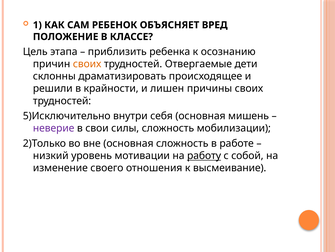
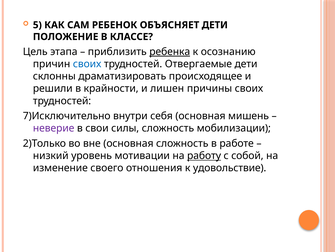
1: 1 -> 5
ОБЪЯСНЯЕТ ВРЕД: ВРЕД -> ДЕТИ
ребенка underline: none -> present
своих at (87, 64) colour: orange -> blue
5)Исключительно: 5)Исключительно -> 7)Исключительно
высмеивание: высмеивание -> удовольствие
